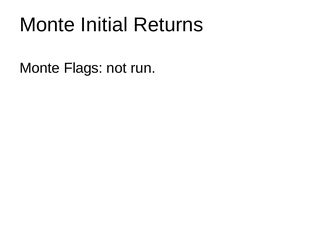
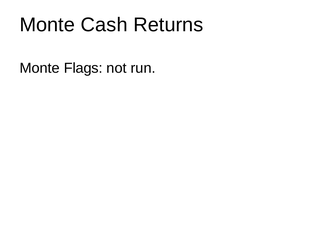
Initial: Initial -> Cash
